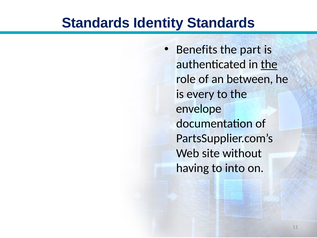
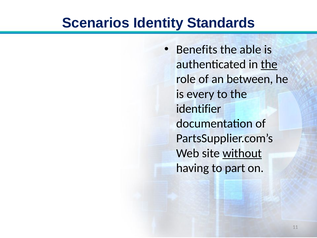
Standards at (96, 23): Standards -> Scenarios
part: part -> able
envelope: envelope -> identifier
without underline: none -> present
into: into -> part
